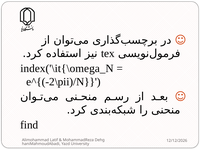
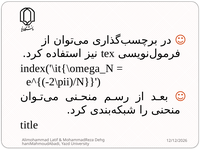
find: find -> title
